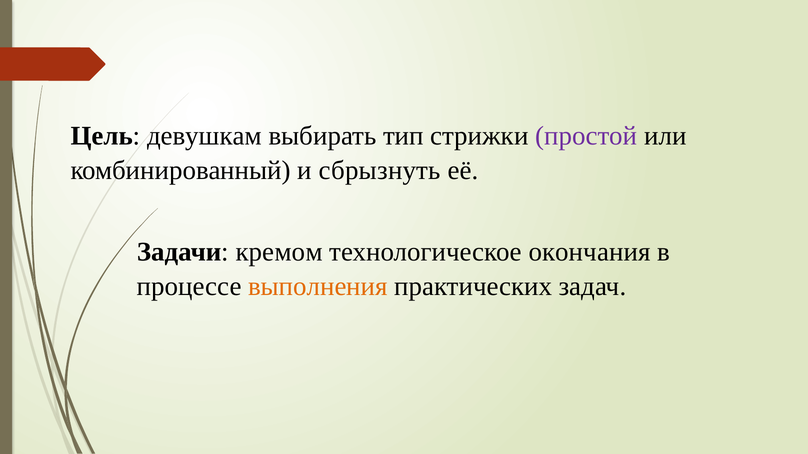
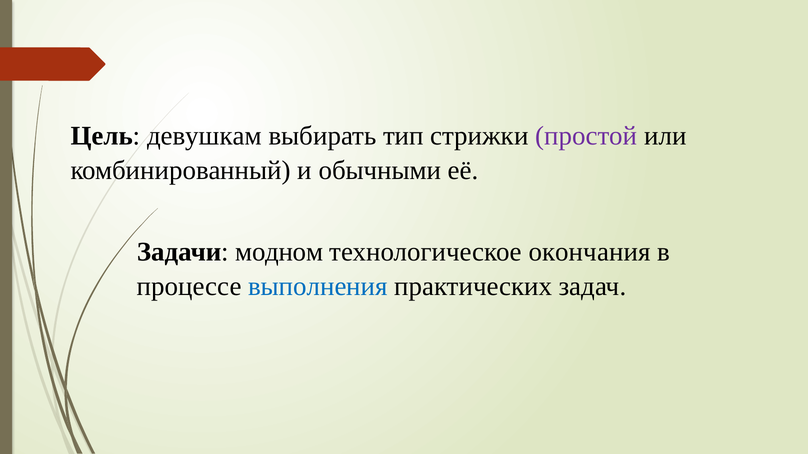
сбрызнуть: сбрызнуть -> обычными
кремом: кремом -> модном
выполнения colour: orange -> blue
